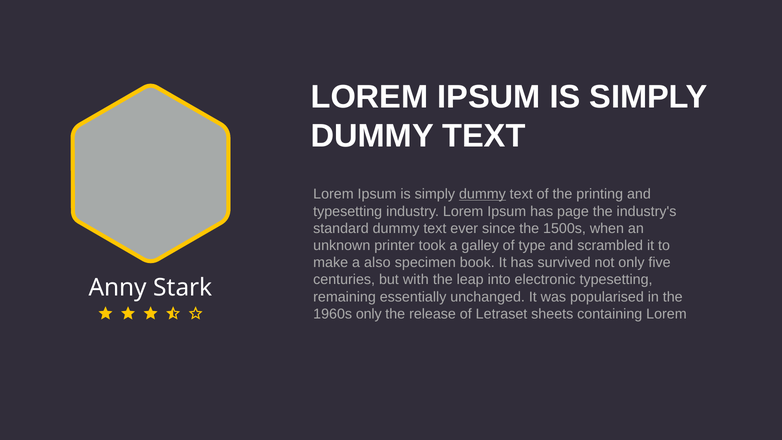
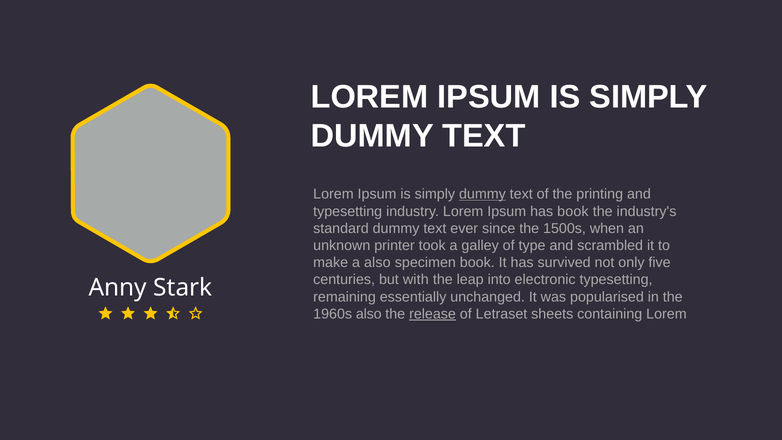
has page: page -> book
1960s only: only -> also
release underline: none -> present
